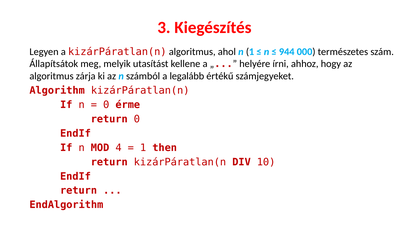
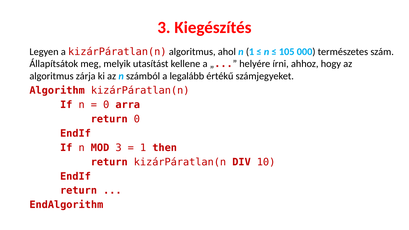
944: 944 -> 105
érme: érme -> arra
MOD 4: 4 -> 3
